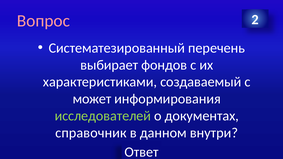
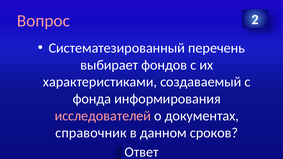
может: может -> фонда
исследователей colour: light green -> pink
внутри: внутри -> сроков
